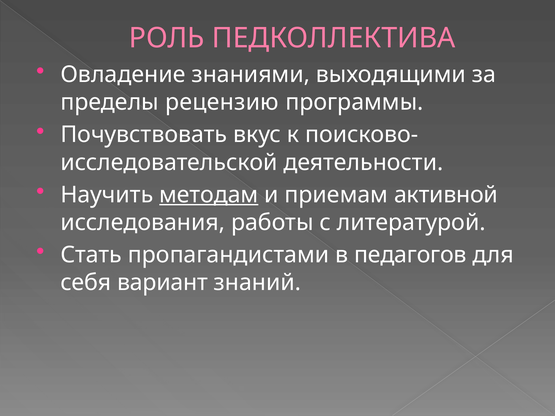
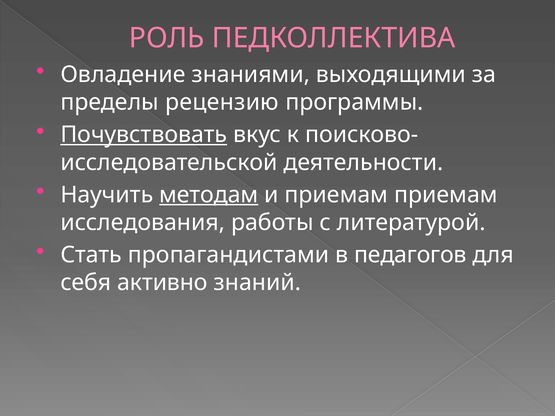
Почувствовать underline: none -> present
приемам активной: активной -> приемам
вариант: вариант -> активно
